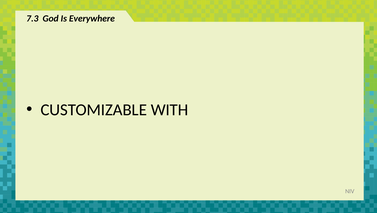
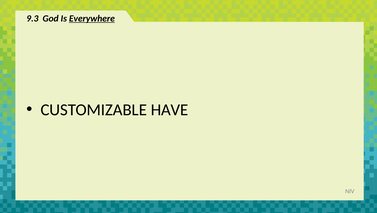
7.3: 7.3 -> 9.3
Everywhere underline: none -> present
WITH: WITH -> HAVE
